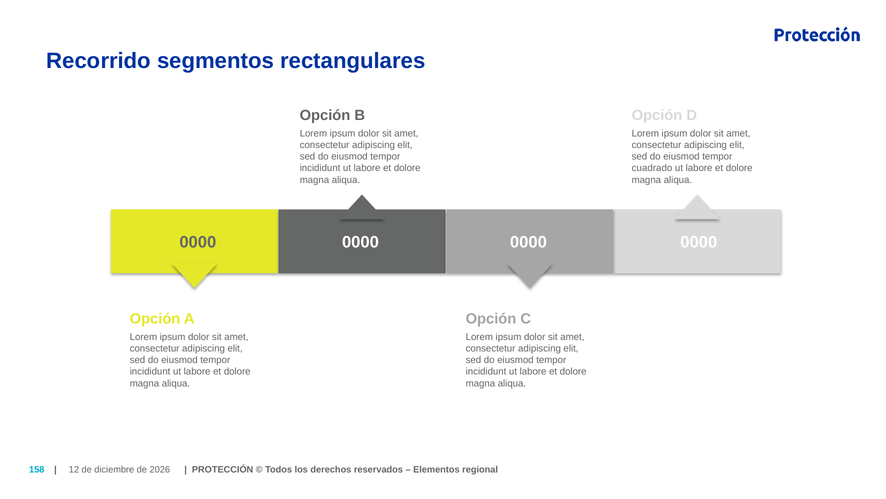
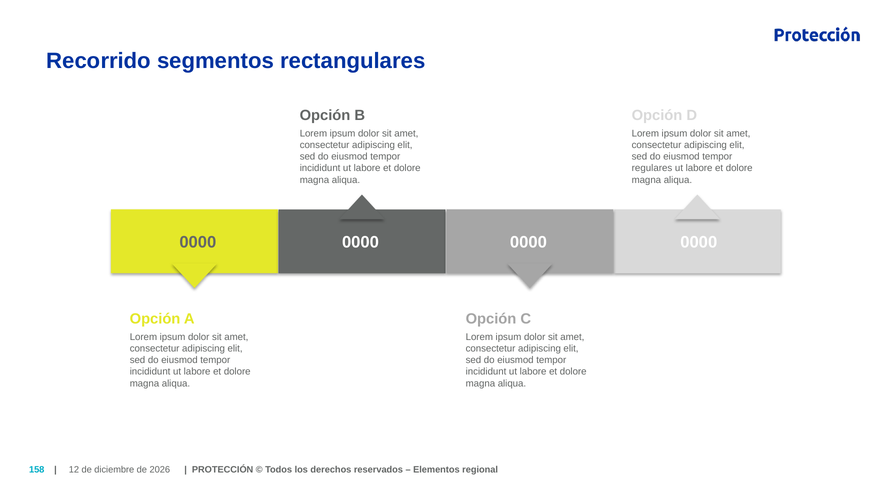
cuadrado: cuadrado -> regulares
